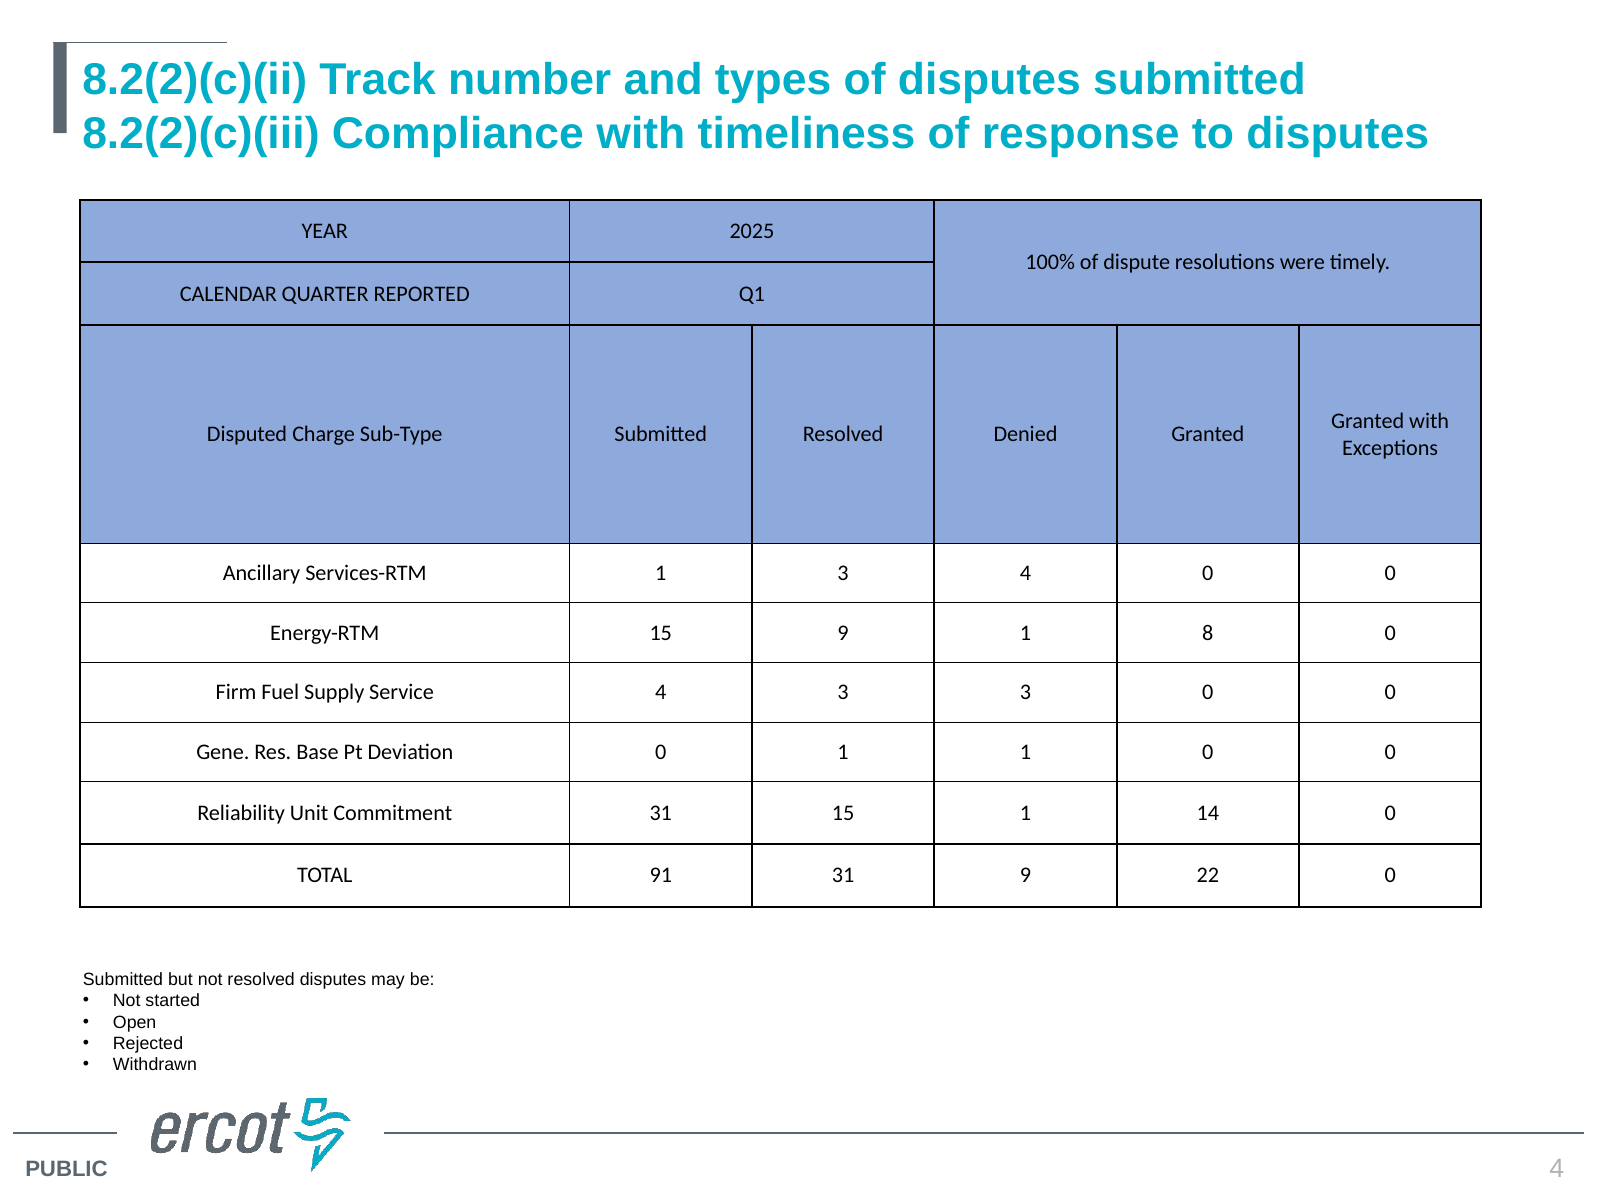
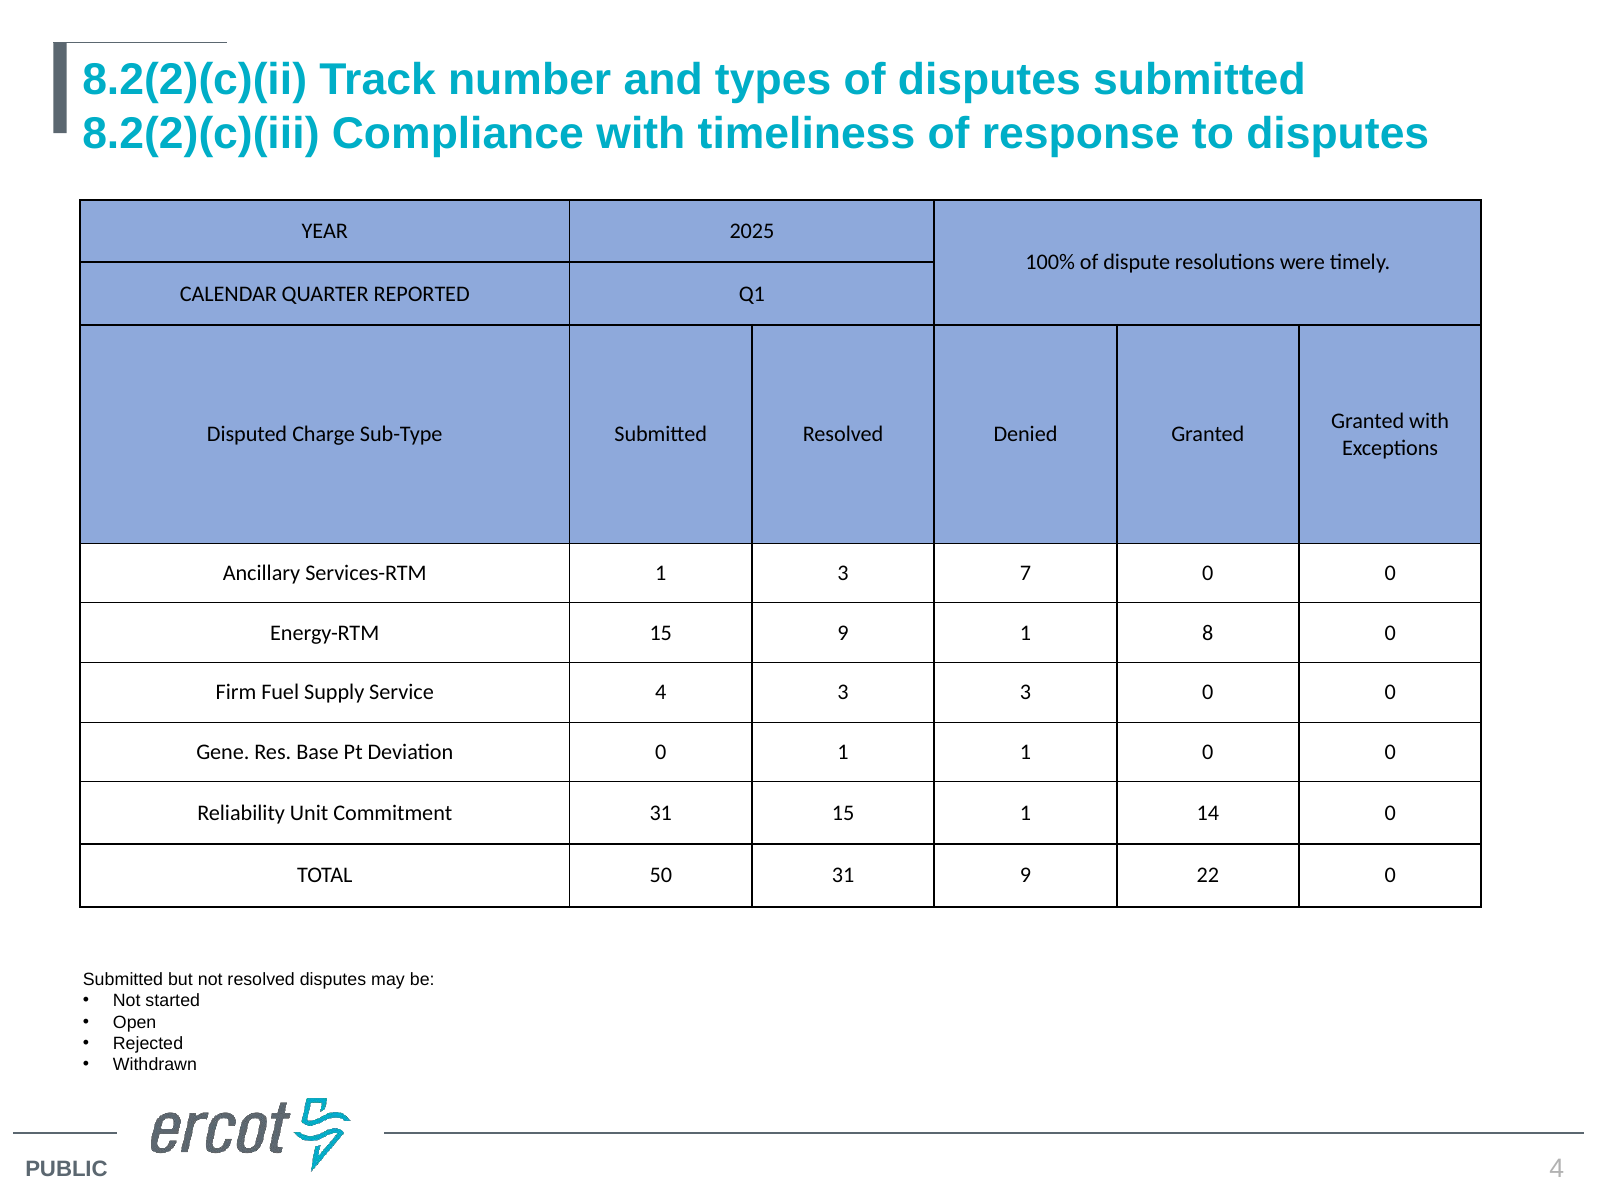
3 4: 4 -> 7
91: 91 -> 50
